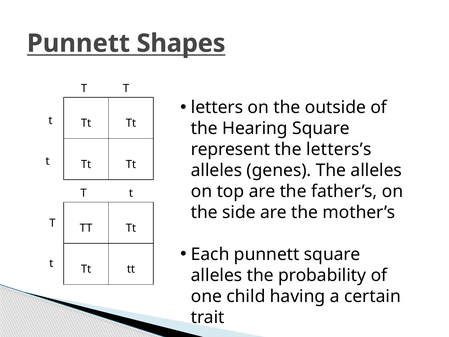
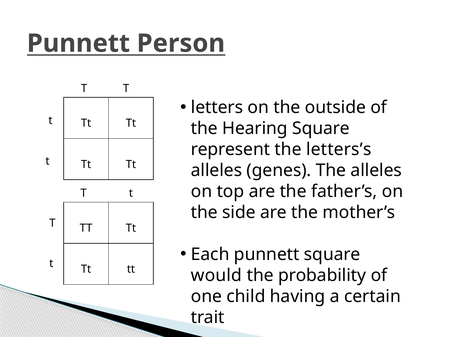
Shapes: Shapes -> Person
alleles at (217, 275): alleles -> would
